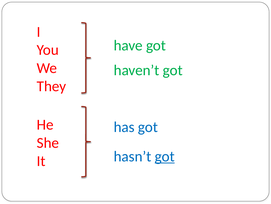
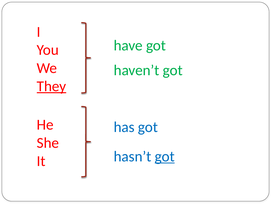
They underline: none -> present
